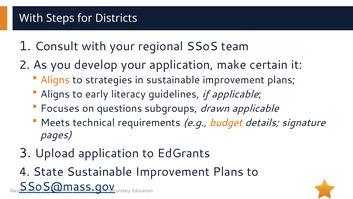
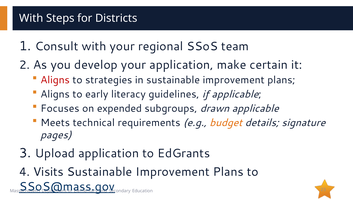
Aligns at (55, 80) colour: orange -> red
questions: questions -> expended
State: State -> Visits
